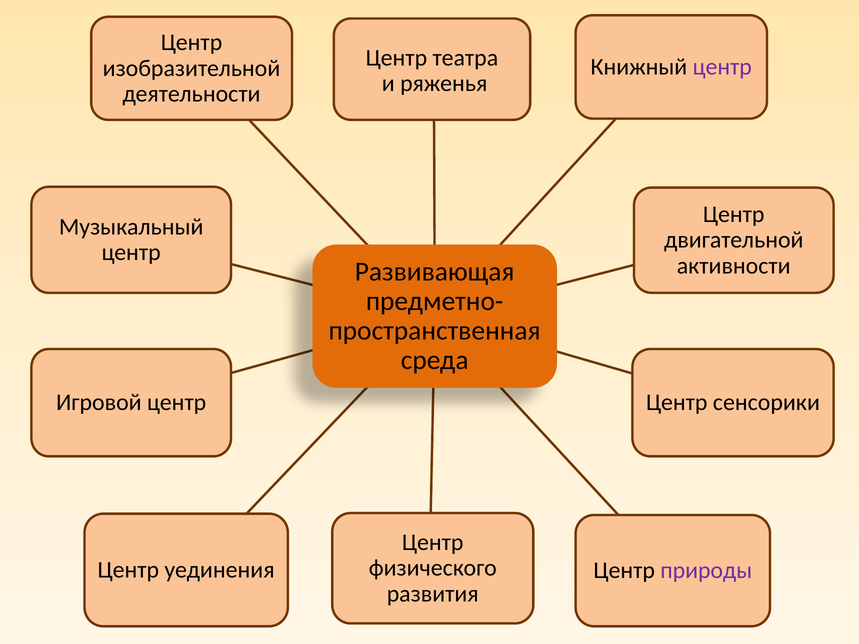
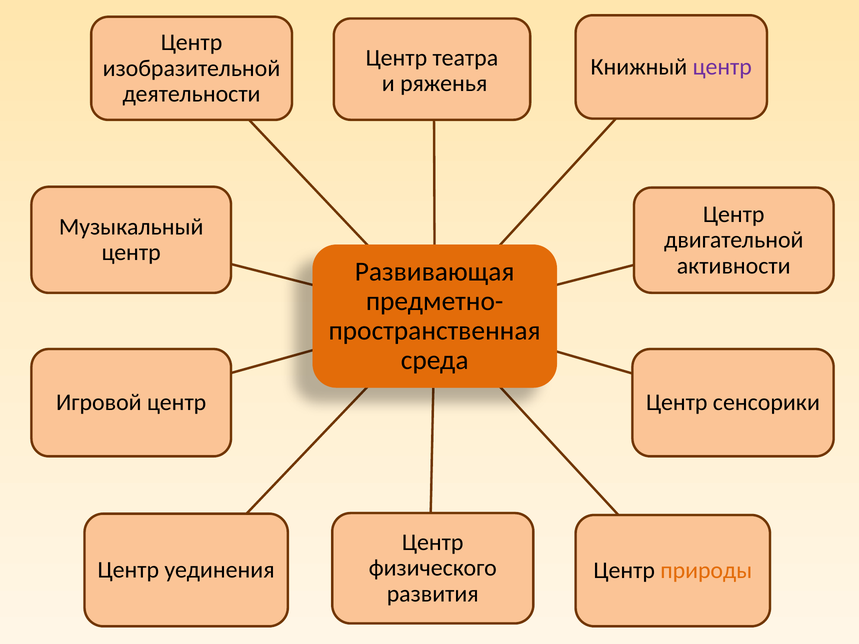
природы colour: purple -> orange
